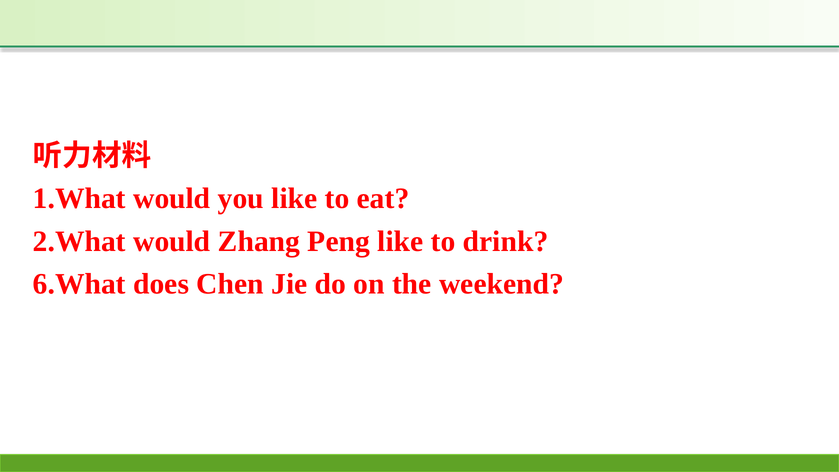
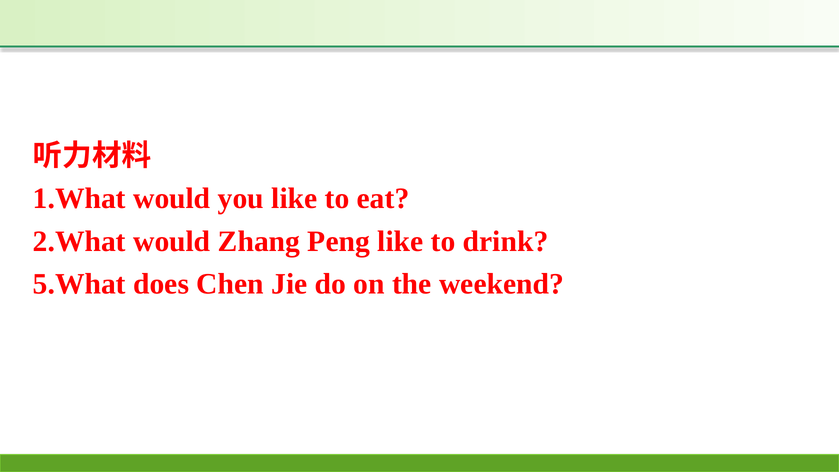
6.What: 6.What -> 5.What
